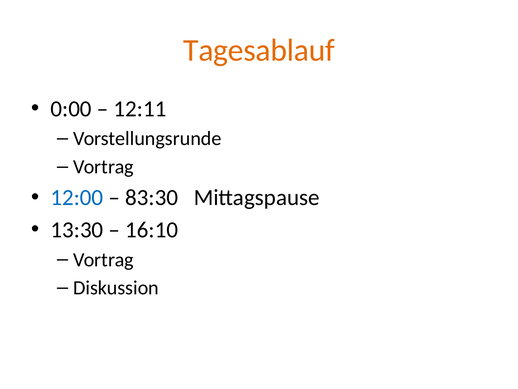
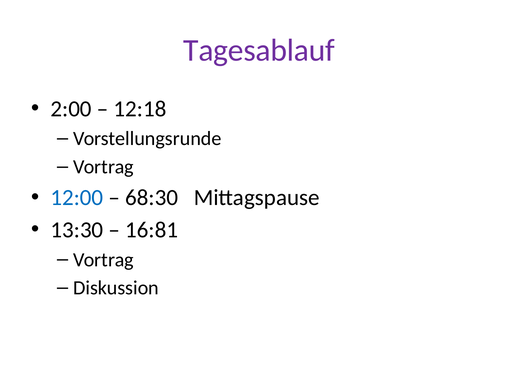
Tagesablauf colour: orange -> purple
0:00: 0:00 -> 2:00
12:11: 12:11 -> 12:18
83:30: 83:30 -> 68:30
16:10: 16:10 -> 16:81
